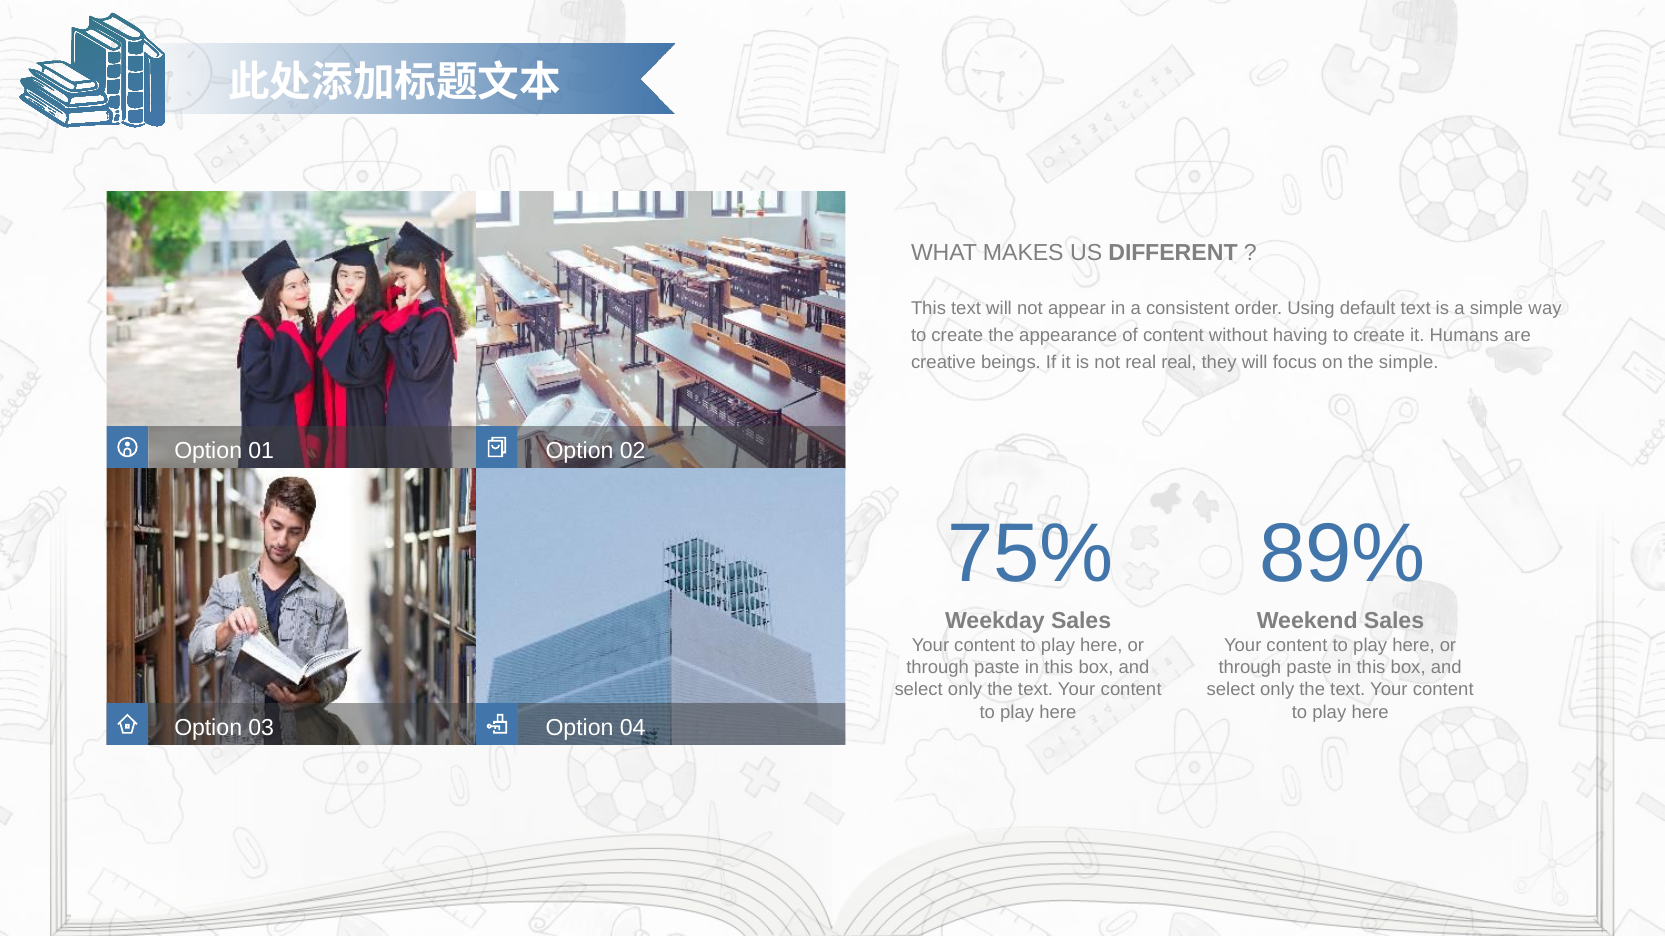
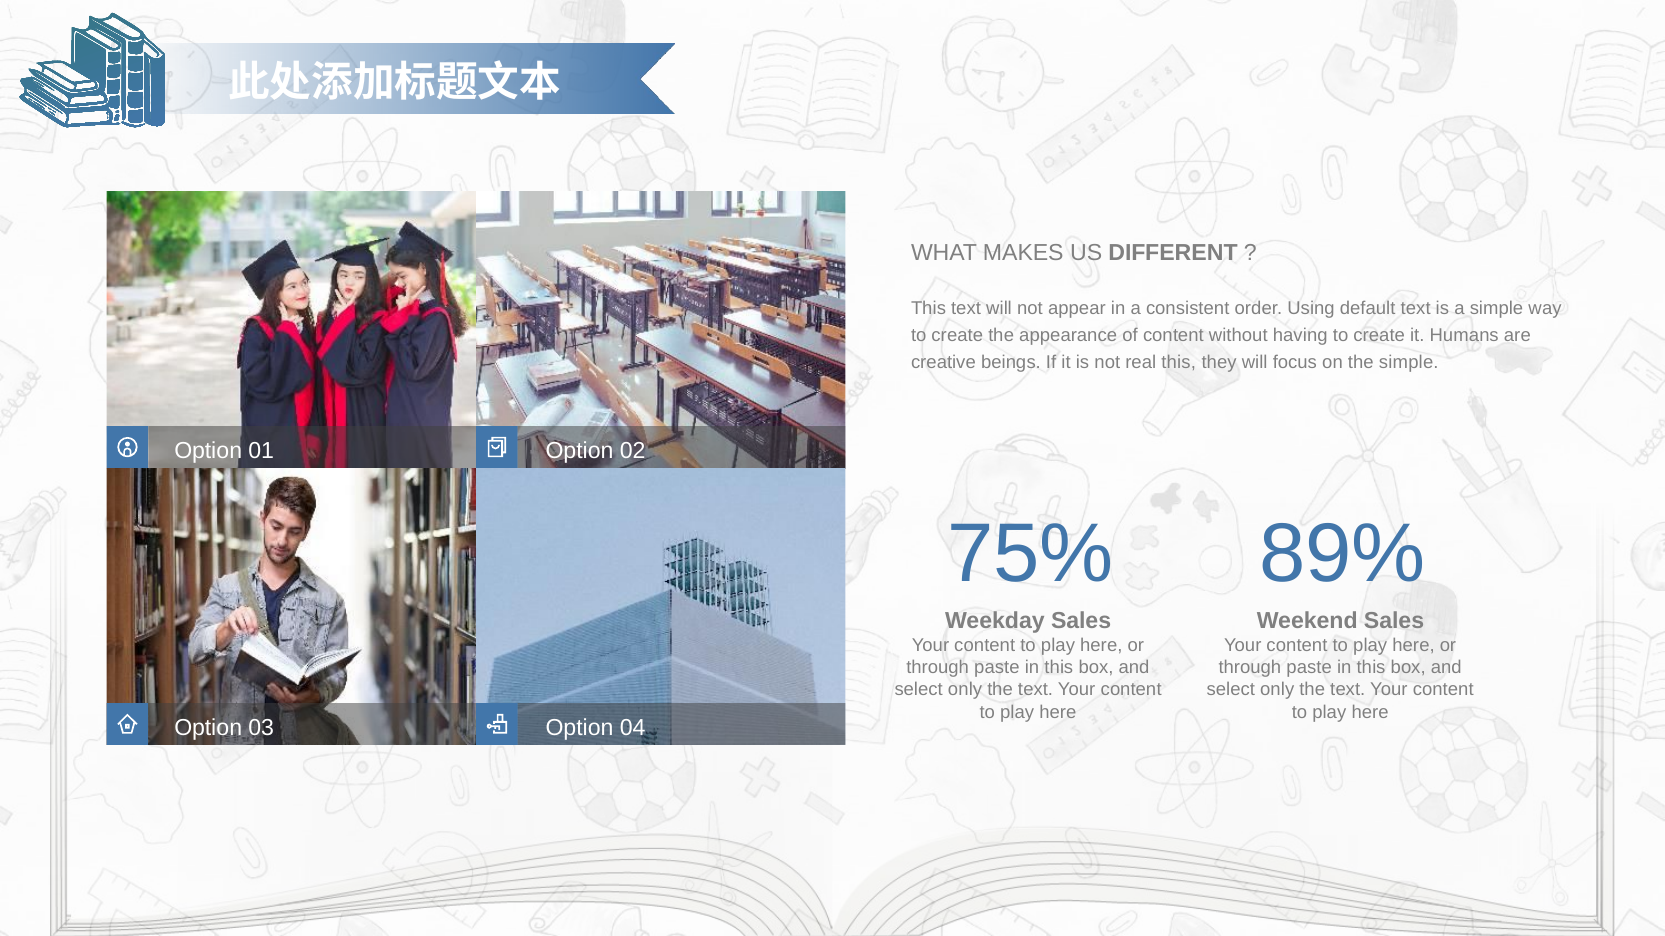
real real: real -> this
